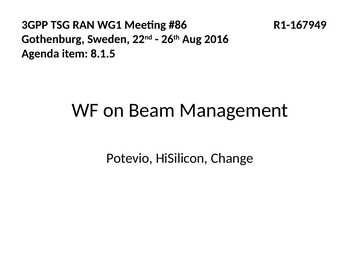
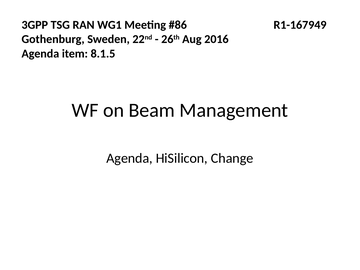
Potevio at (130, 158): Potevio -> Agenda
